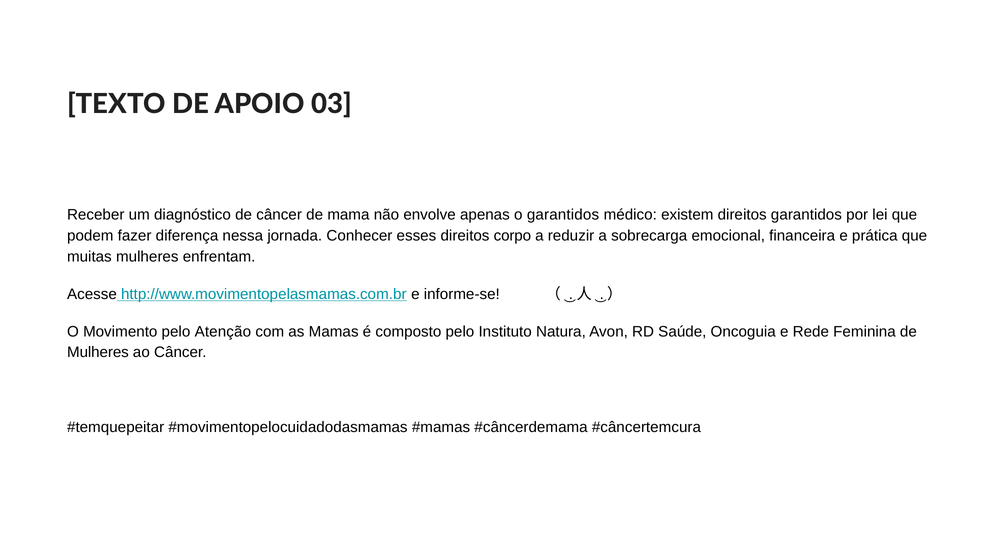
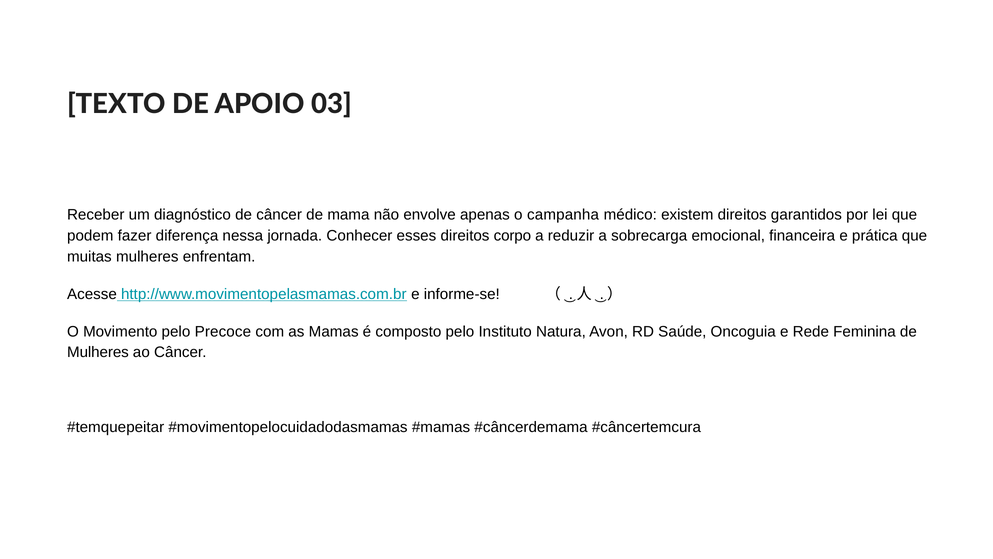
o garantidos: garantidos -> campanha
Atenção: Atenção -> Precoce
